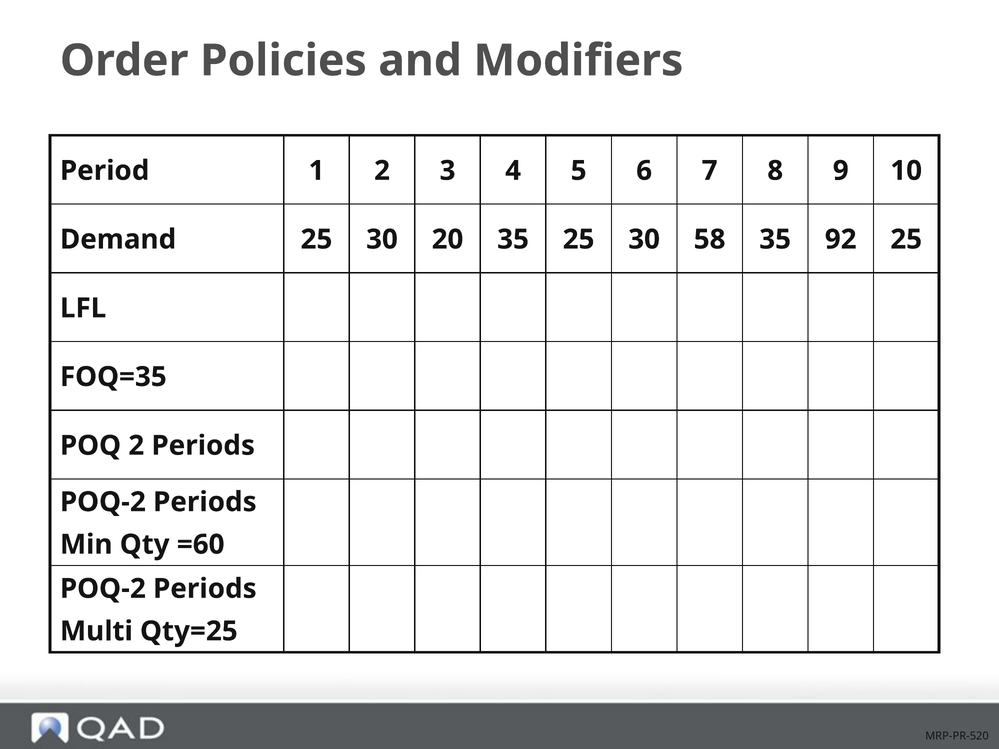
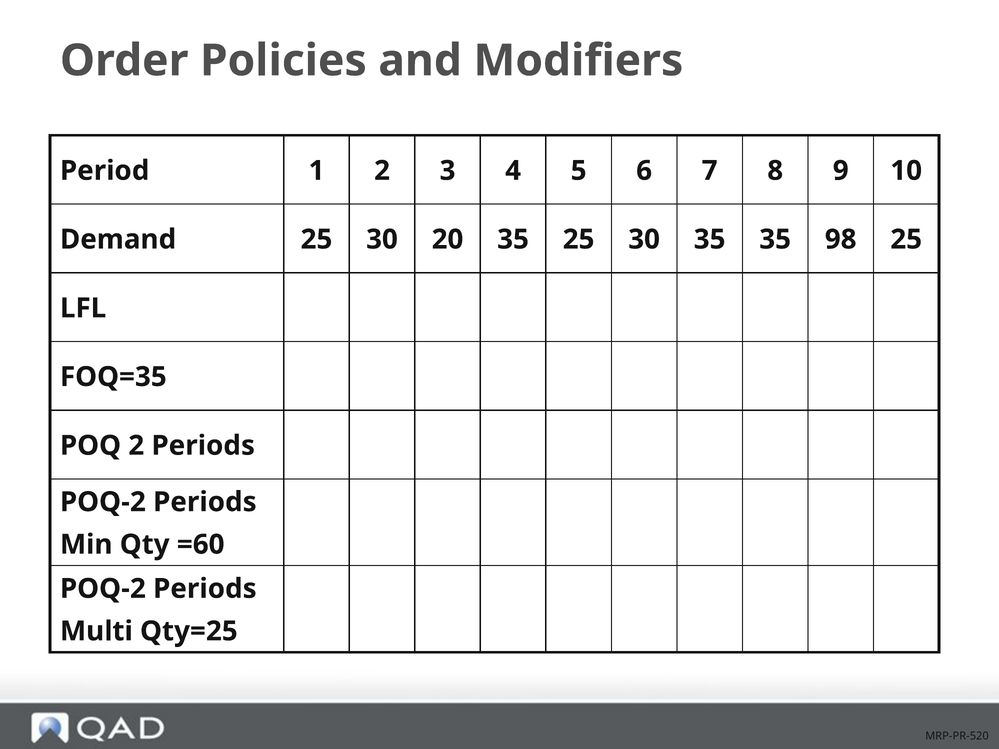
30 58: 58 -> 35
92: 92 -> 98
